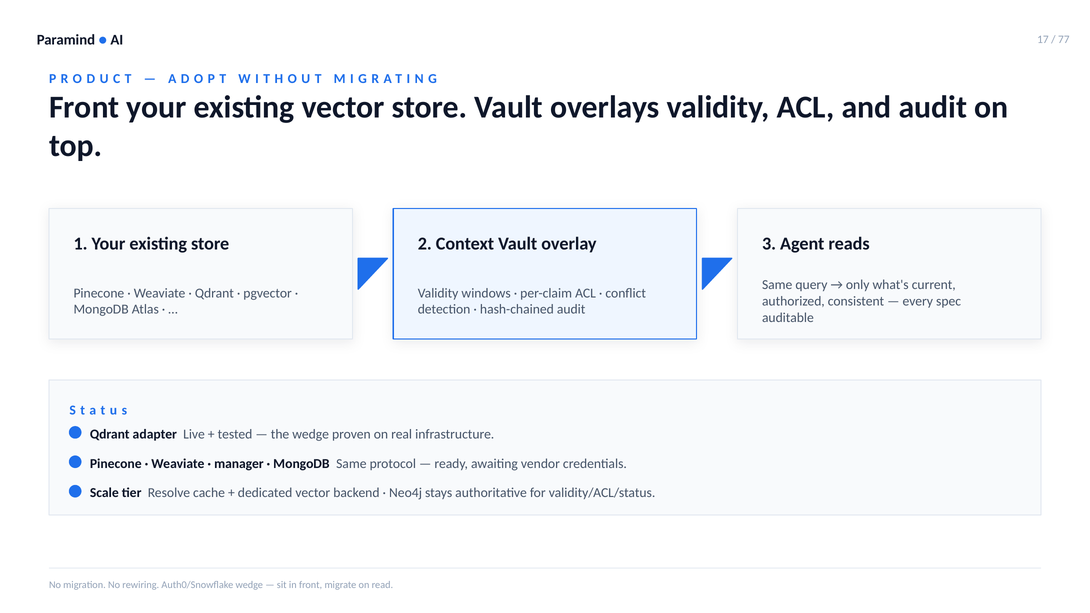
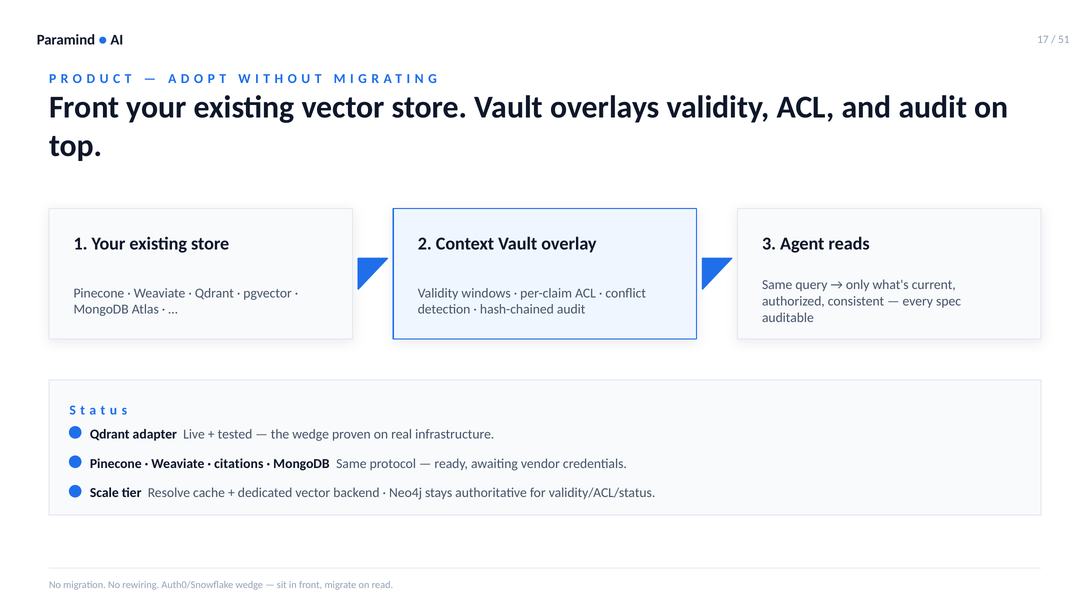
77: 77 -> 51
manager: manager -> citations
